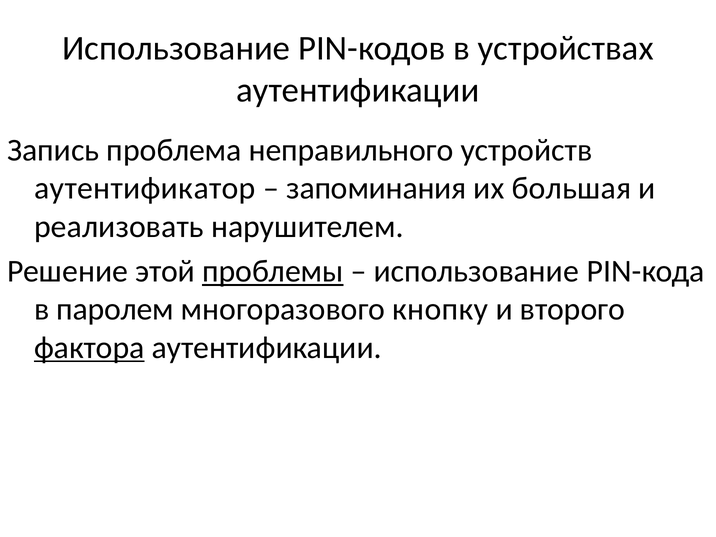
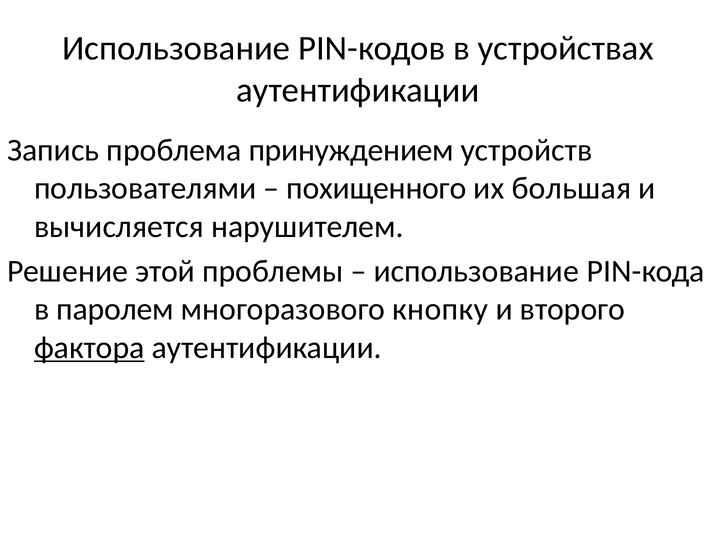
неправильного: неправильного -> принуждением
аутентификатор: аутентификатор -> пользователями
запоминания: запоминания -> похищенного
реализовать: реализовать -> вычисляется
проблемы underline: present -> none
